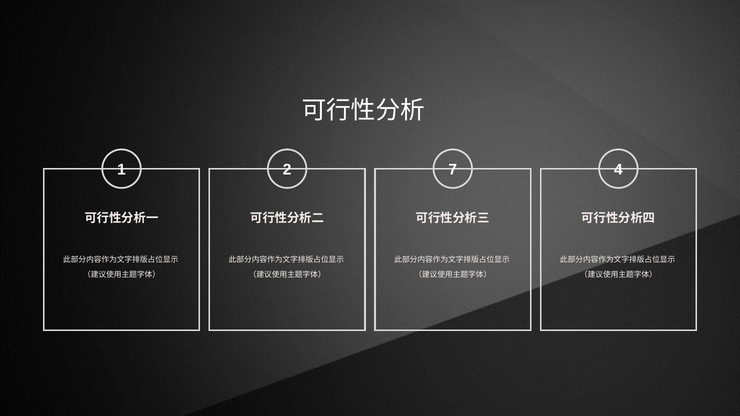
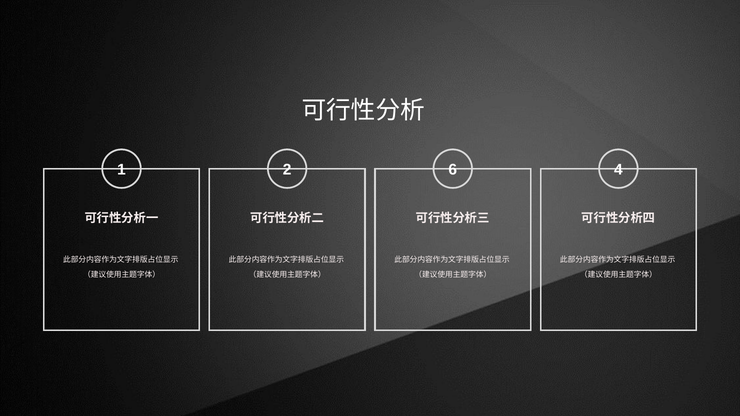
7: 7 -> 6
